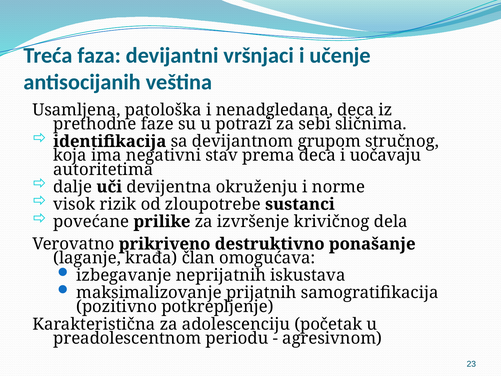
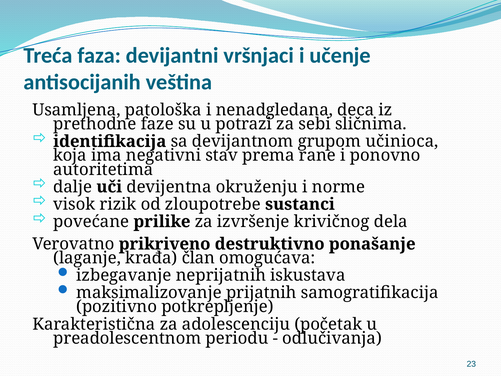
stručnog: stručnog -> učinioca
prema deca: deca -> rane
uočavaju: uočavaju -> ponovno
agresivnom: agresivnom -> odlučivanja
